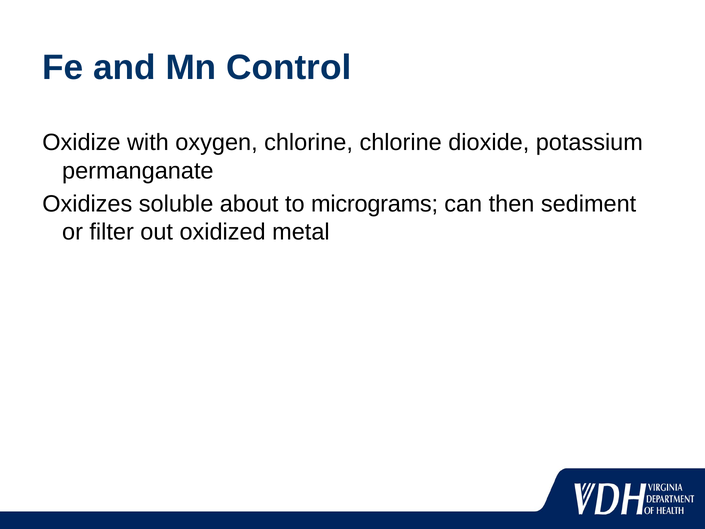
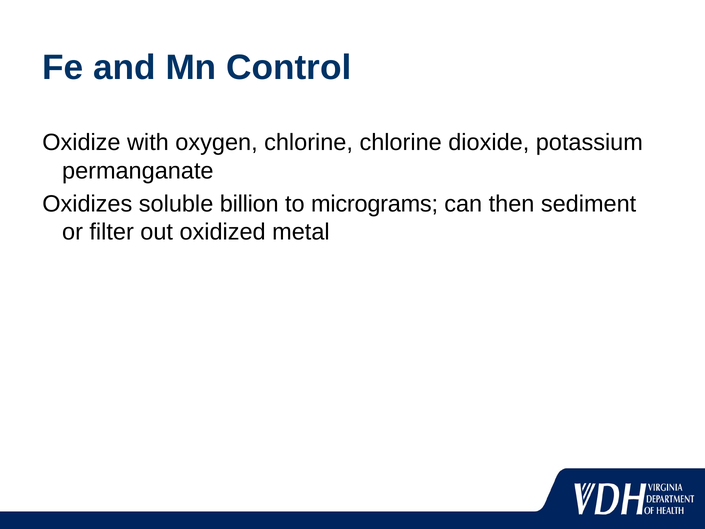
about: about -> billion
